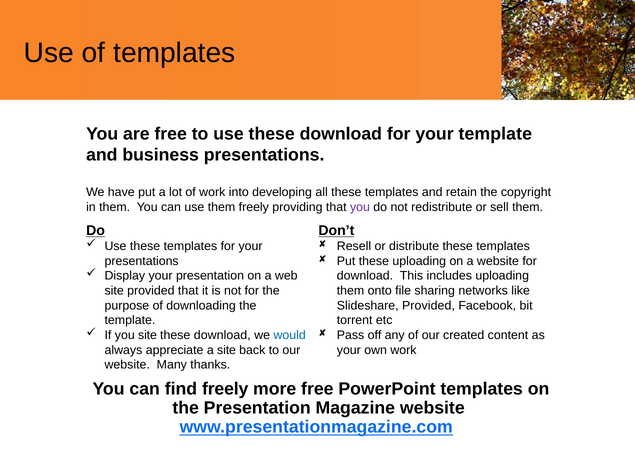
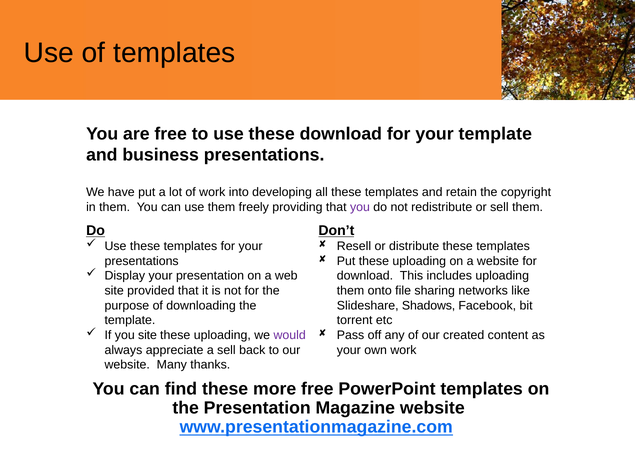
Slideshare Provided: Provided -> Shadows
download at (222, 335): download -> uploading
would colour: blue -> purple
a site: site -> sell
find freely: freely -> these
